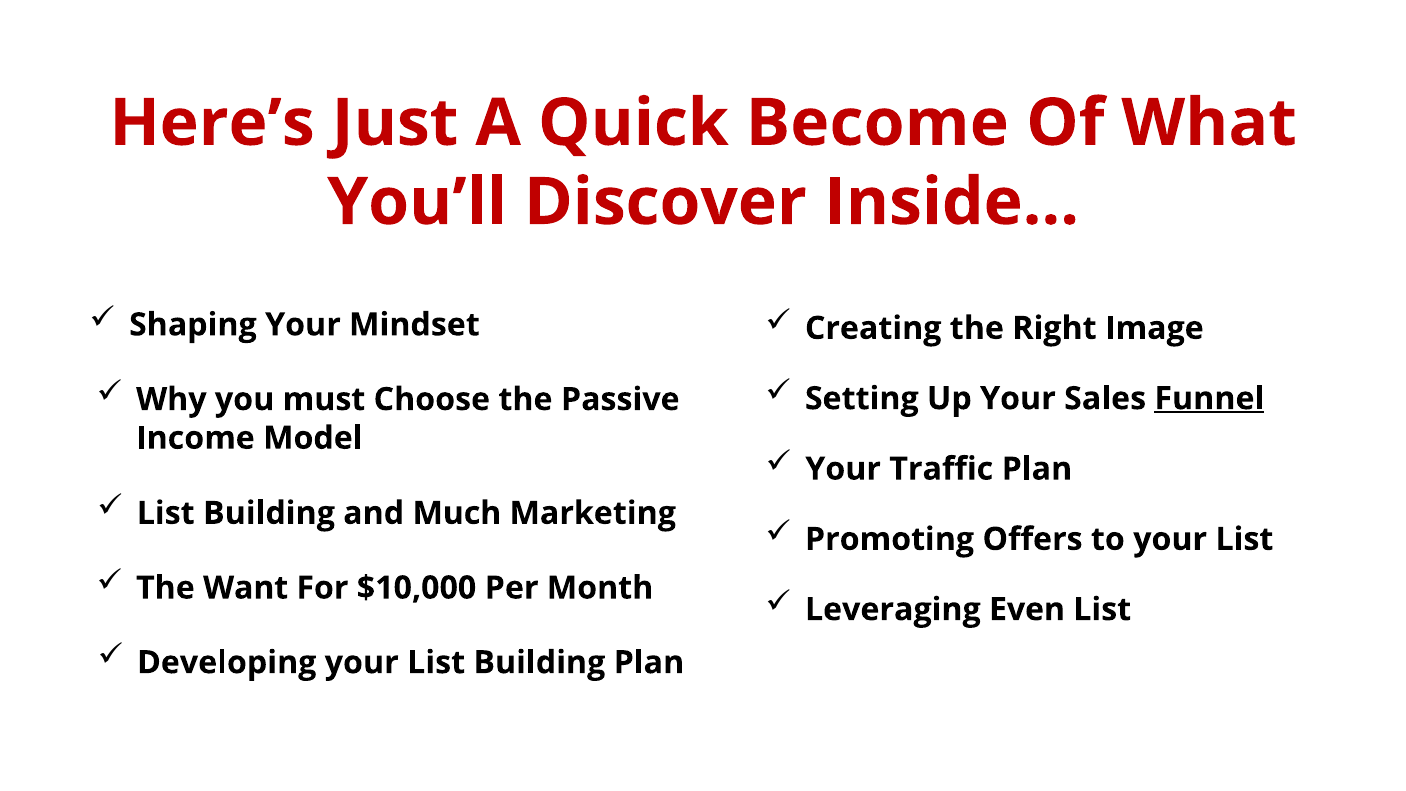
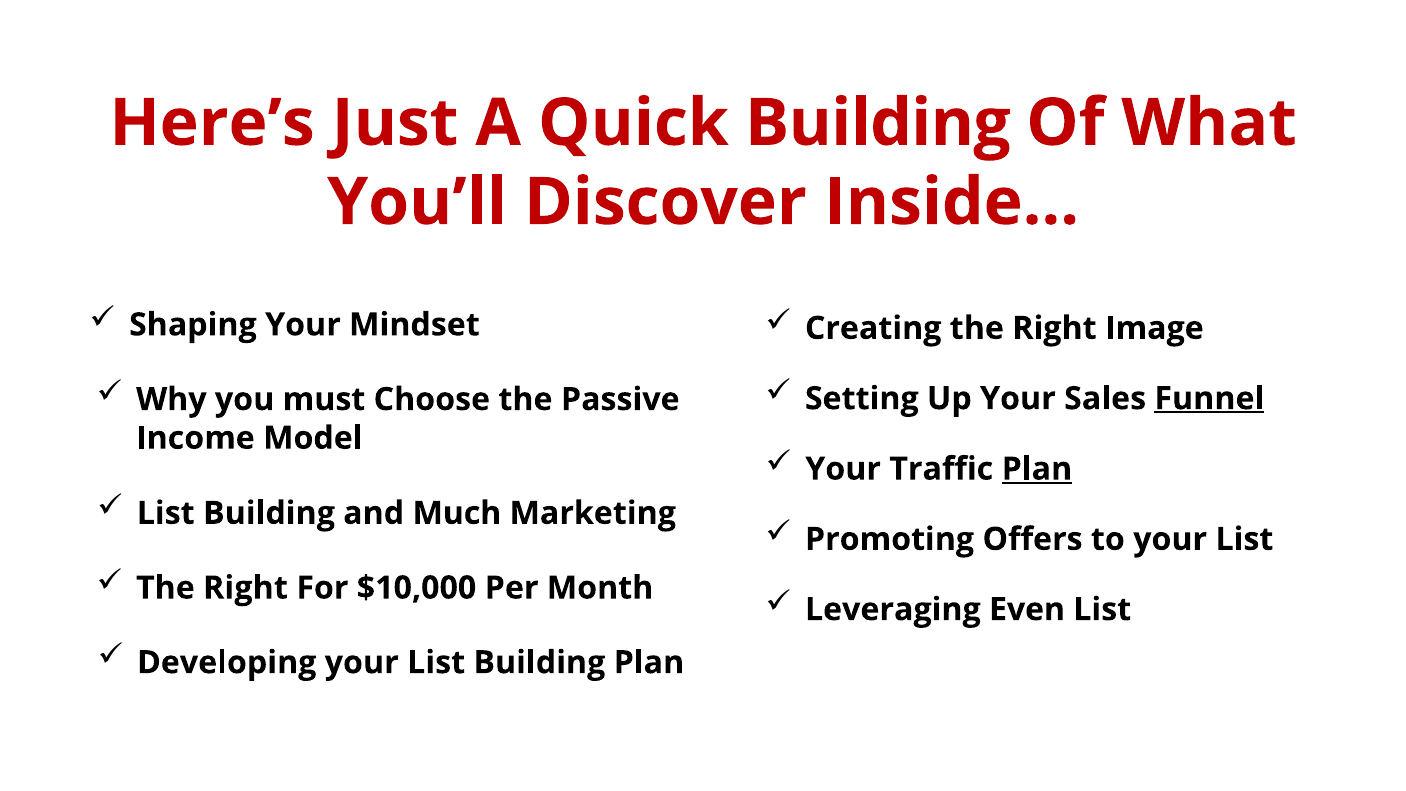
Quick Become: Become -> Building
Plan at (1037, 469) underline: none -> present
Want at (246, 588): Want -> Right
